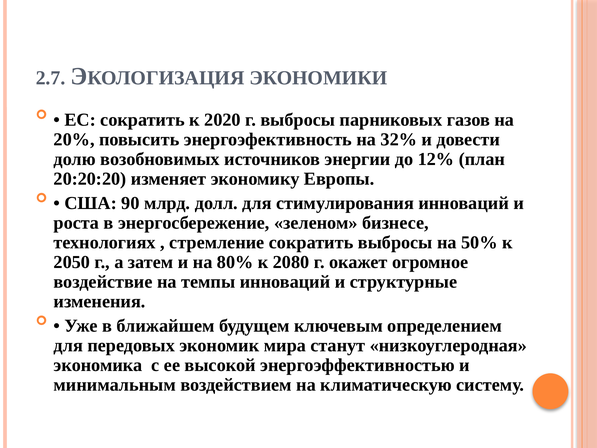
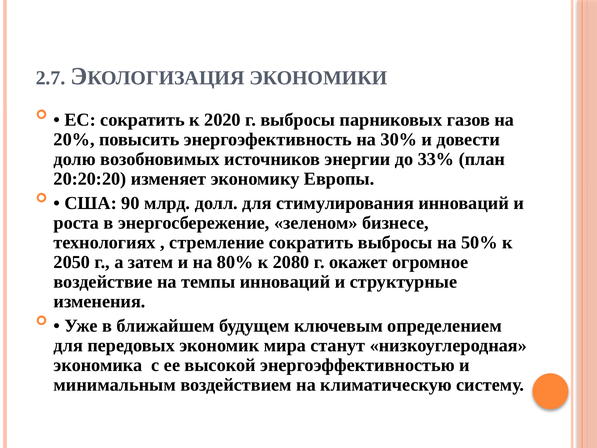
32%: 32% -> 30%
12%: 12% -> 33%
